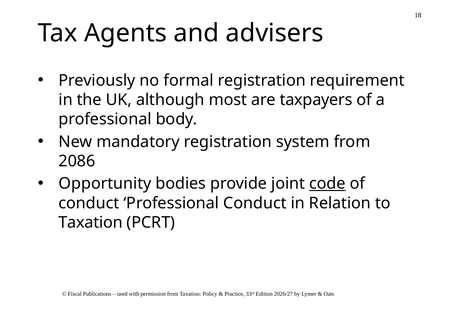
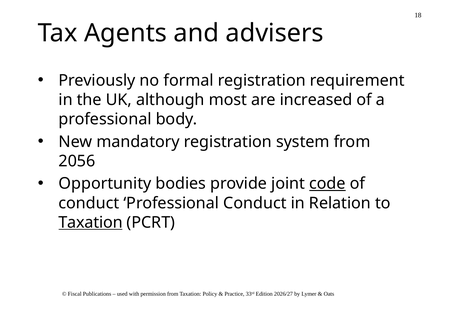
taxpayers: taxpayers -> increased
2086: 2086 -> 2056
Taxation at (91, 222) underline: none -> present
